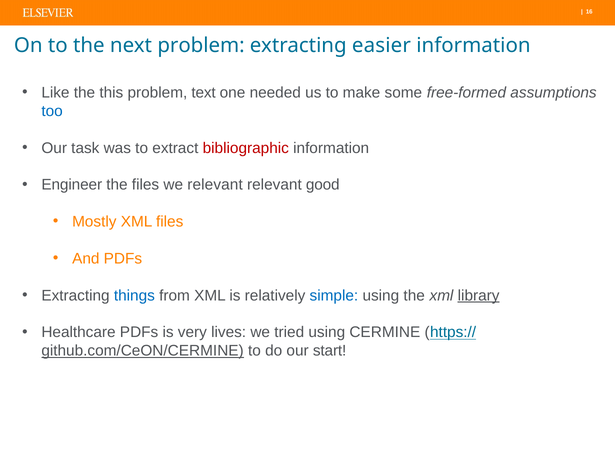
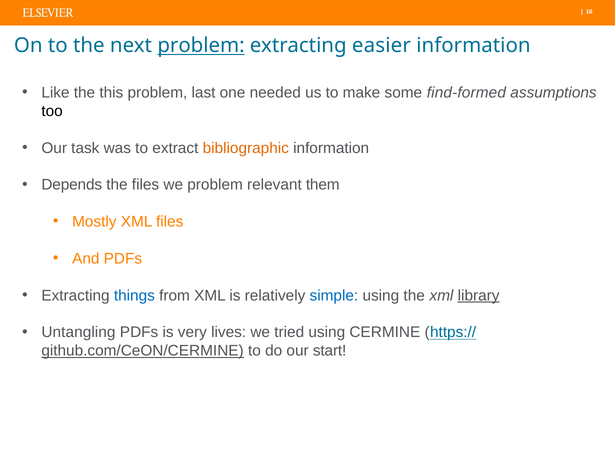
problem at (201, 46) underline: none -> present
text: text -> last
free-formed: free-formed -> find-formed
too colour: blue -> black
bibliographic colour: red -> orange
Engineer: Engineer -> Depends
we relevant: relevant -> problem
good: good -> them
Healthcare: Healthcare -> Untangling
